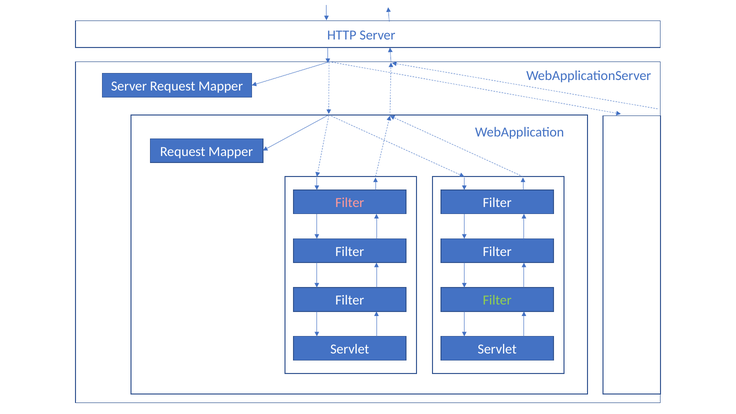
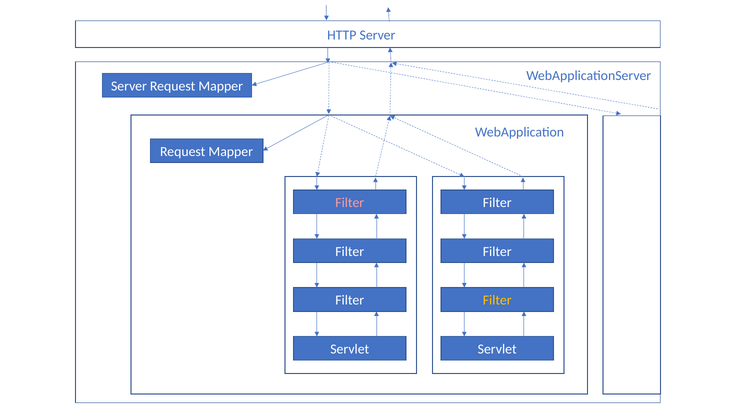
Filter at (497, 300) colour: light green -> yellow
